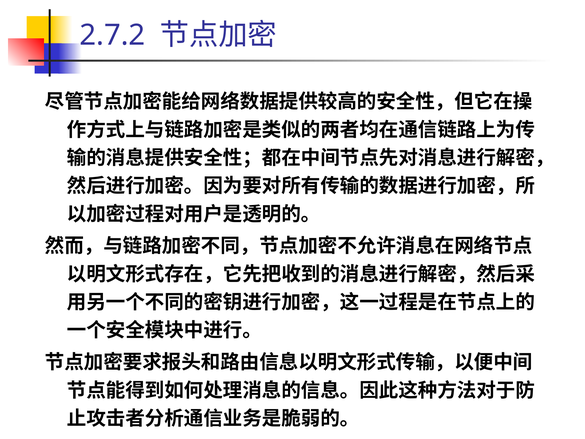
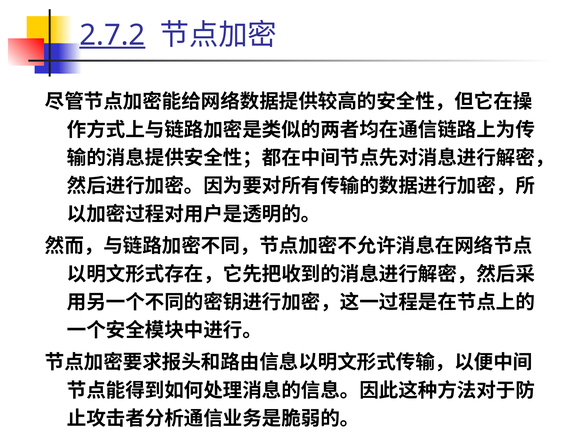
2.7.2 underline: none -> present
